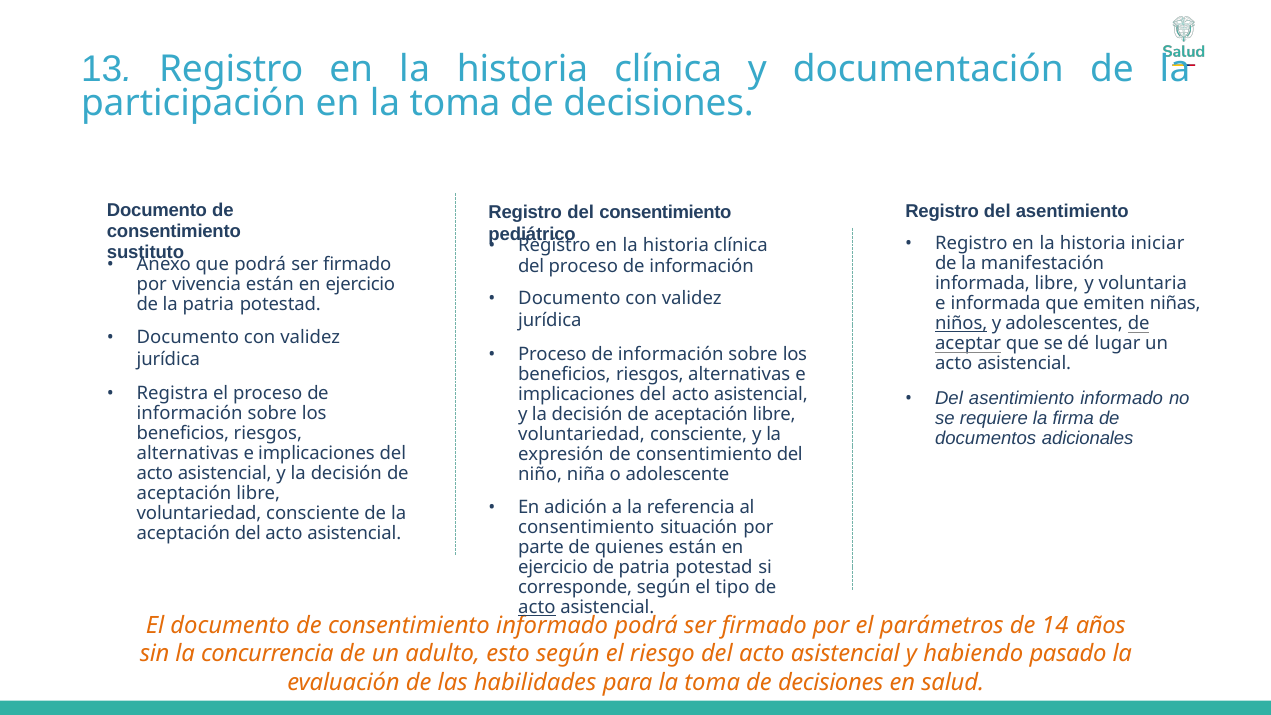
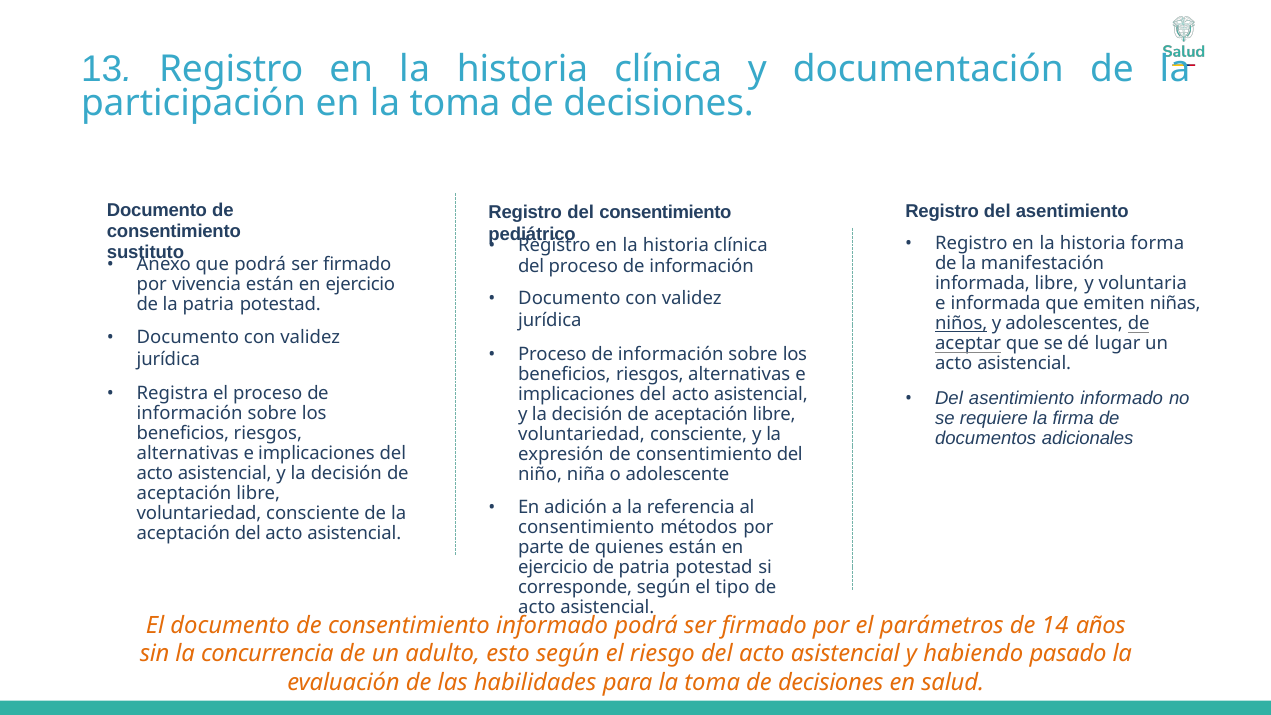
iniciar: iniciar -> forma
situación: situación -> métodos
acto at (537, 607) underline: present -> none
